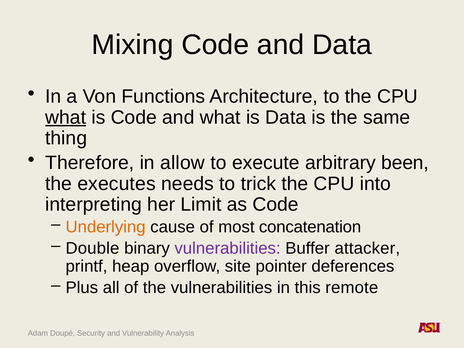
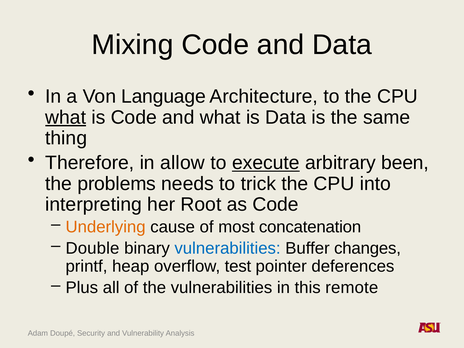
Functions: Functions -> Language
execute underline: none -> present
executes: executes -> problems
Limit: Limit -> Root
vulnerabilities at (228, 248) colour: purple -> blue
attacker: attacker -> changes
site: site -> test
